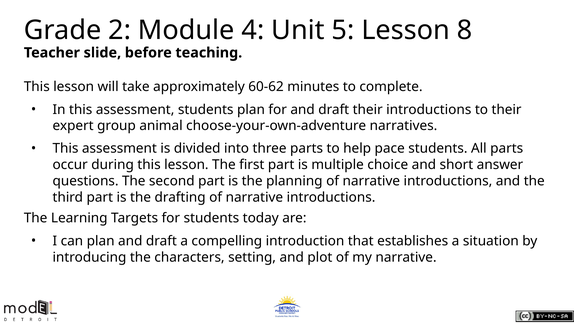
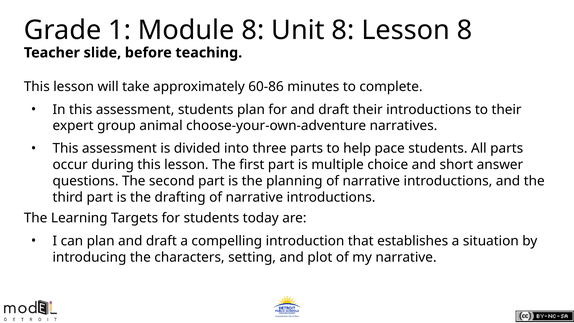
2: 2 -> 1
Module 4: 4 -> 8
Unit 5: 5 -> 8
60-62: 60-62 -> 60-86
